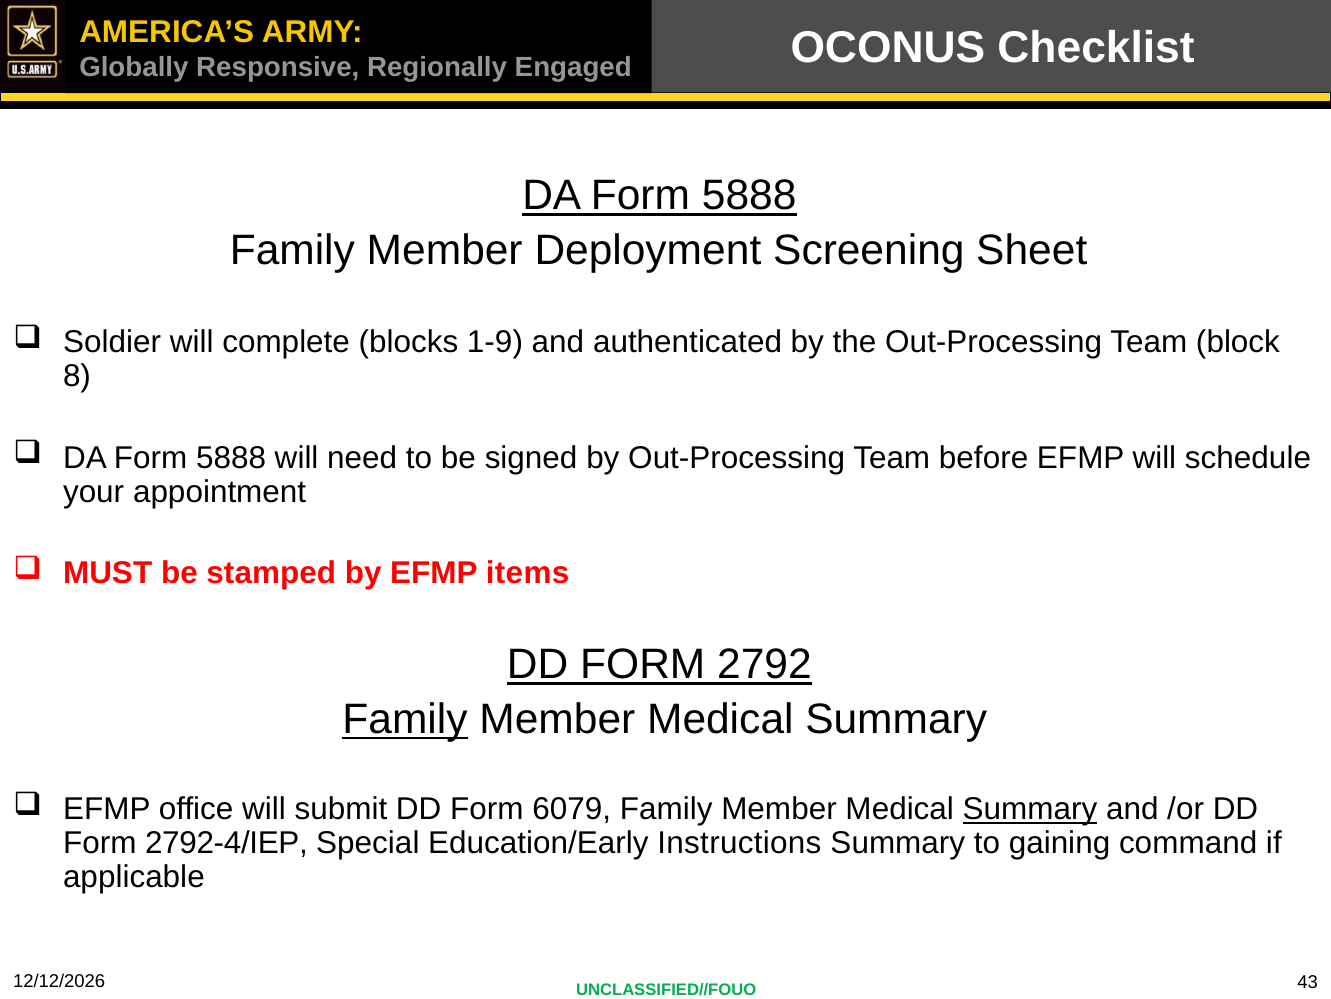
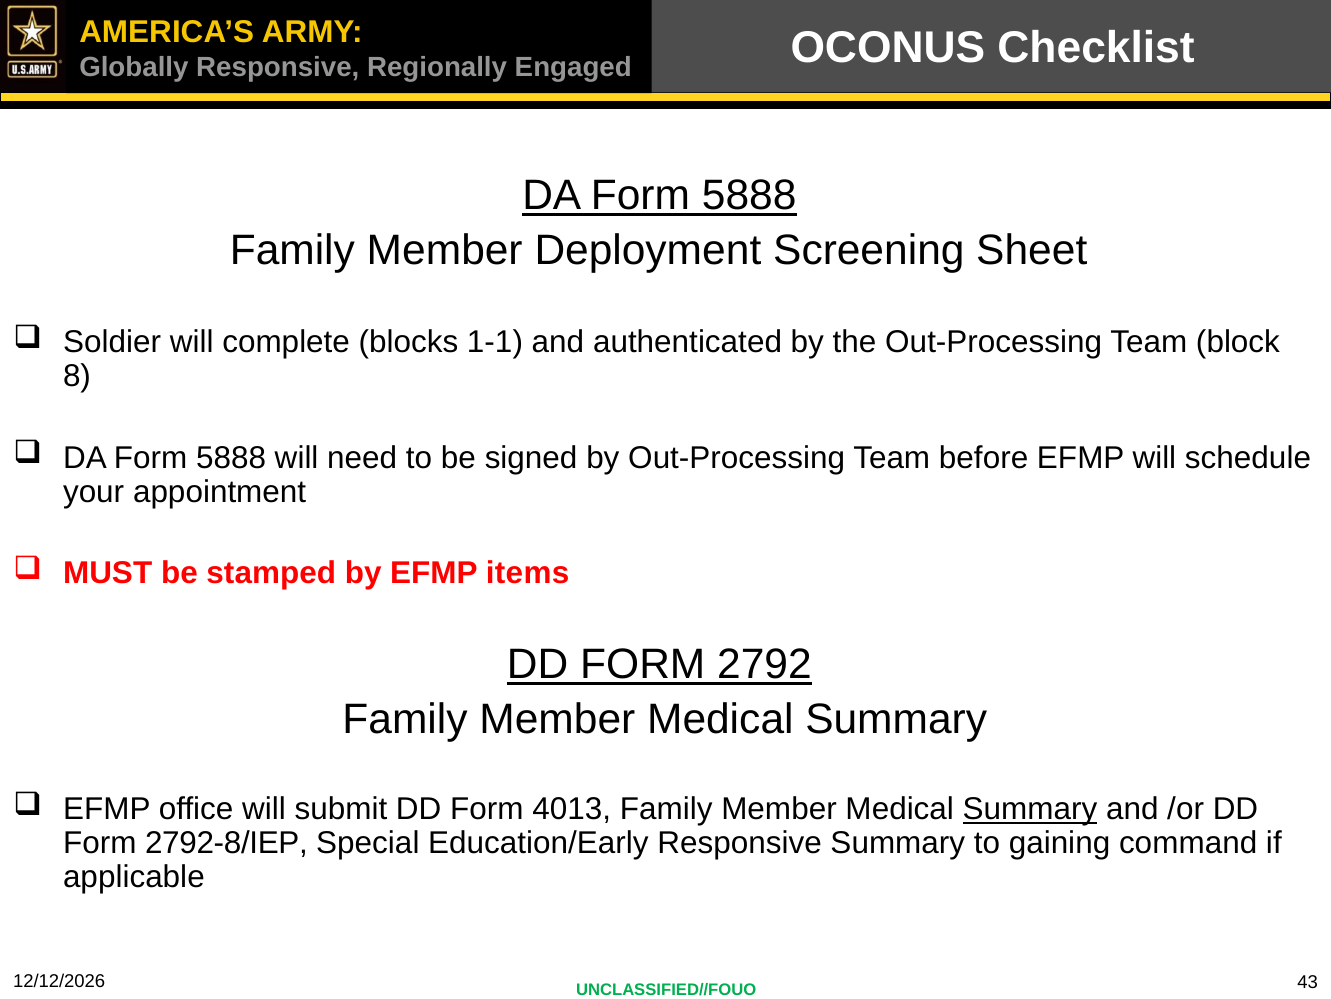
1-9: 1-9 -> 1-1
Family at (405, 719) underline: present -> none
6079: 6079 -> 4013
2792-4/IEP: 2792-4/IEP -> 2792-8/IEP
Education/Early Instructions: Instructions -> Responsive
